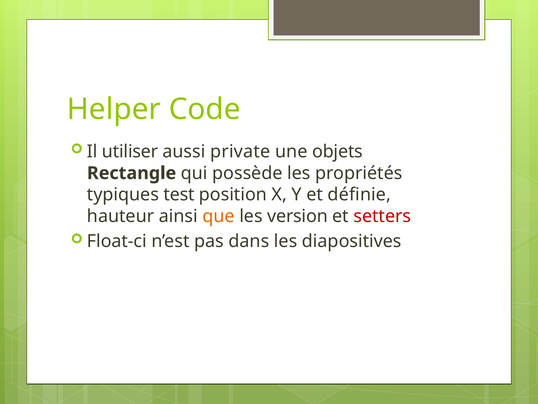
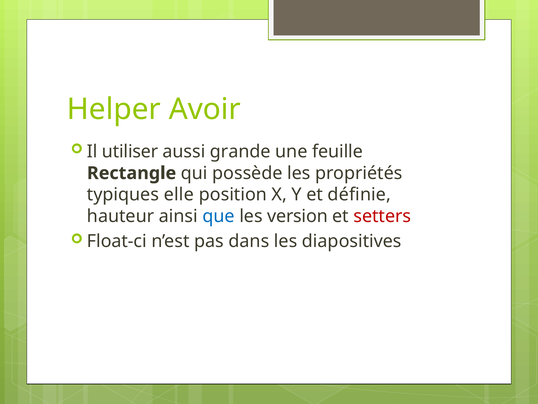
Code: Code -> Avoir
private: private -> grande
objets: objets -> feuille
test: test -> elle
que colour: orange -> blue
